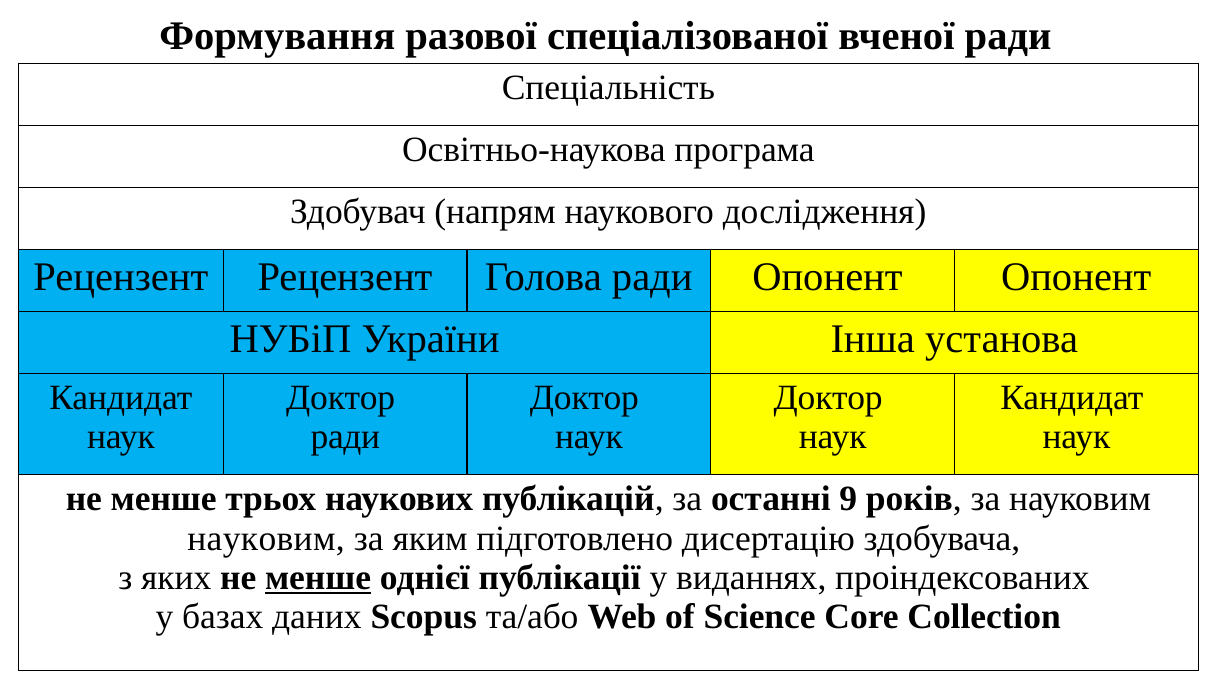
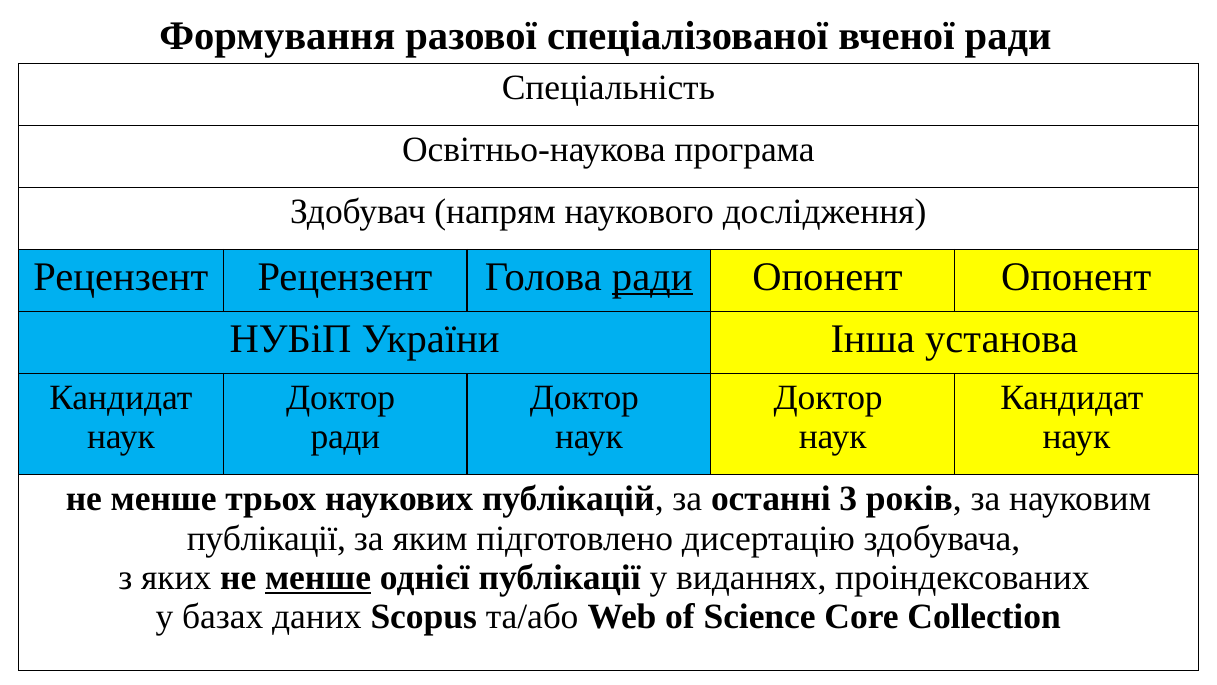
ради at (652, 277) underline: none -> present
9: 9 -> 3
науковим at (266, 538): науковим -> публікації
